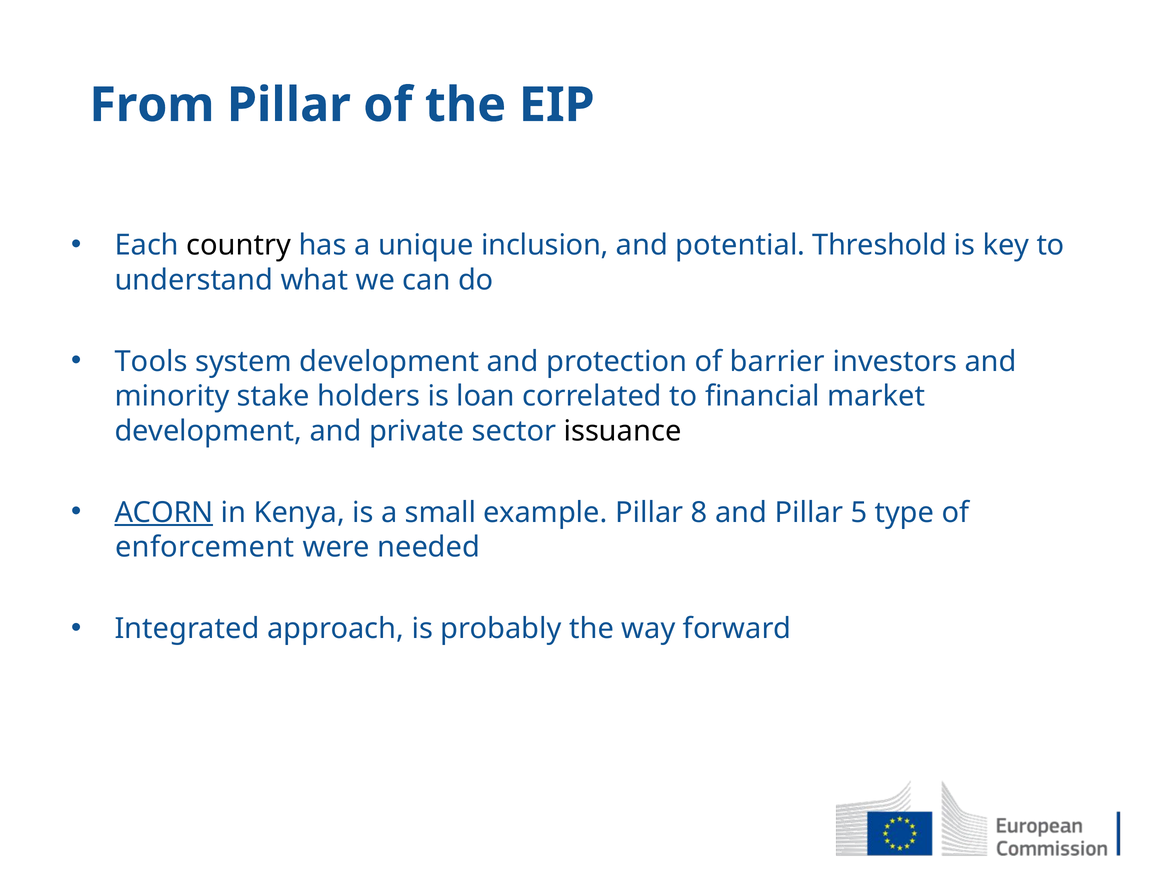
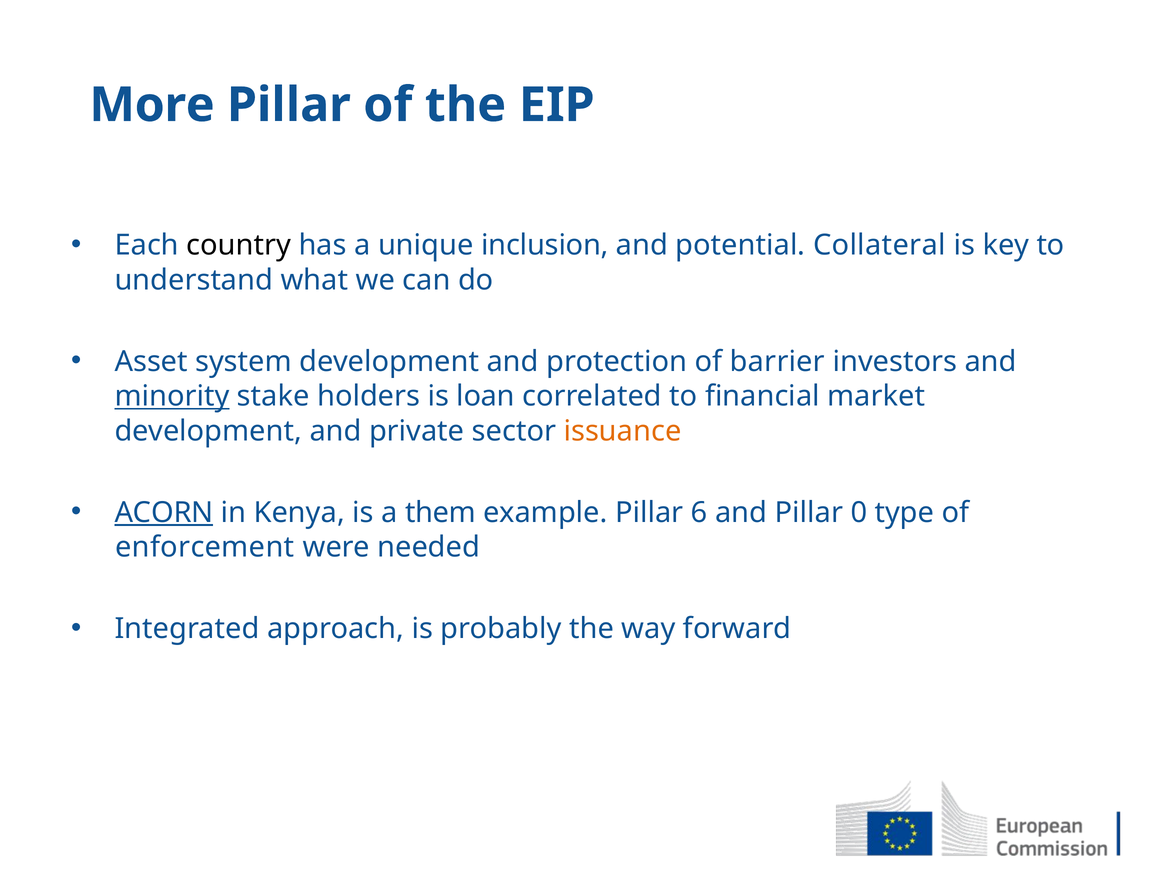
From: From -> More
Threshold: Threshold -> Collateral
Tools: Tools -> Asset
minority underline: none -> present
issuance colour: black -> orange
small: small -> them
8: 8 -> 6
5: 5 -> 0
